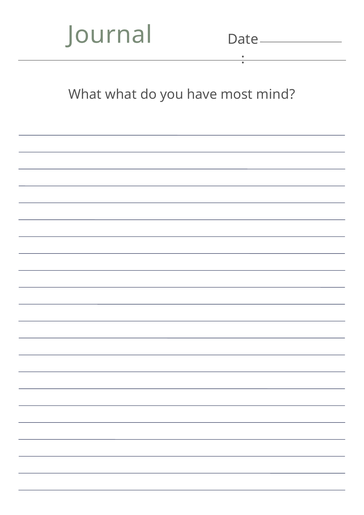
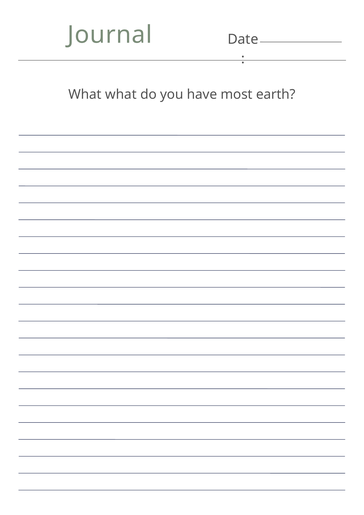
mind: mind -> earth
